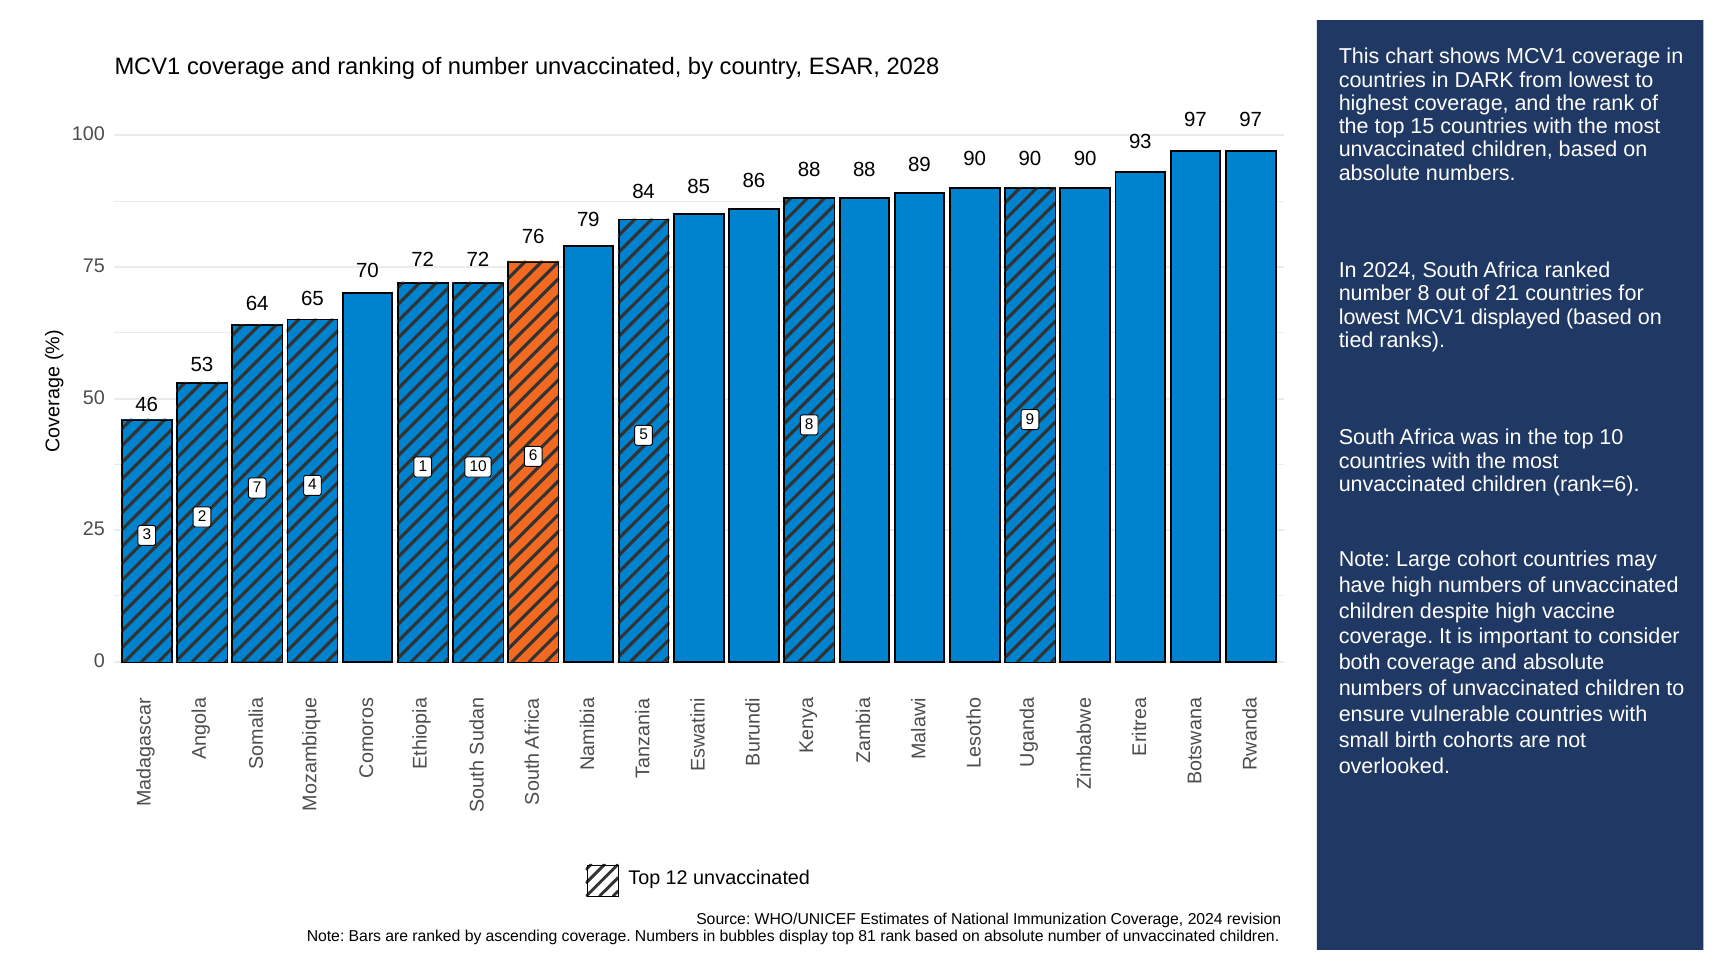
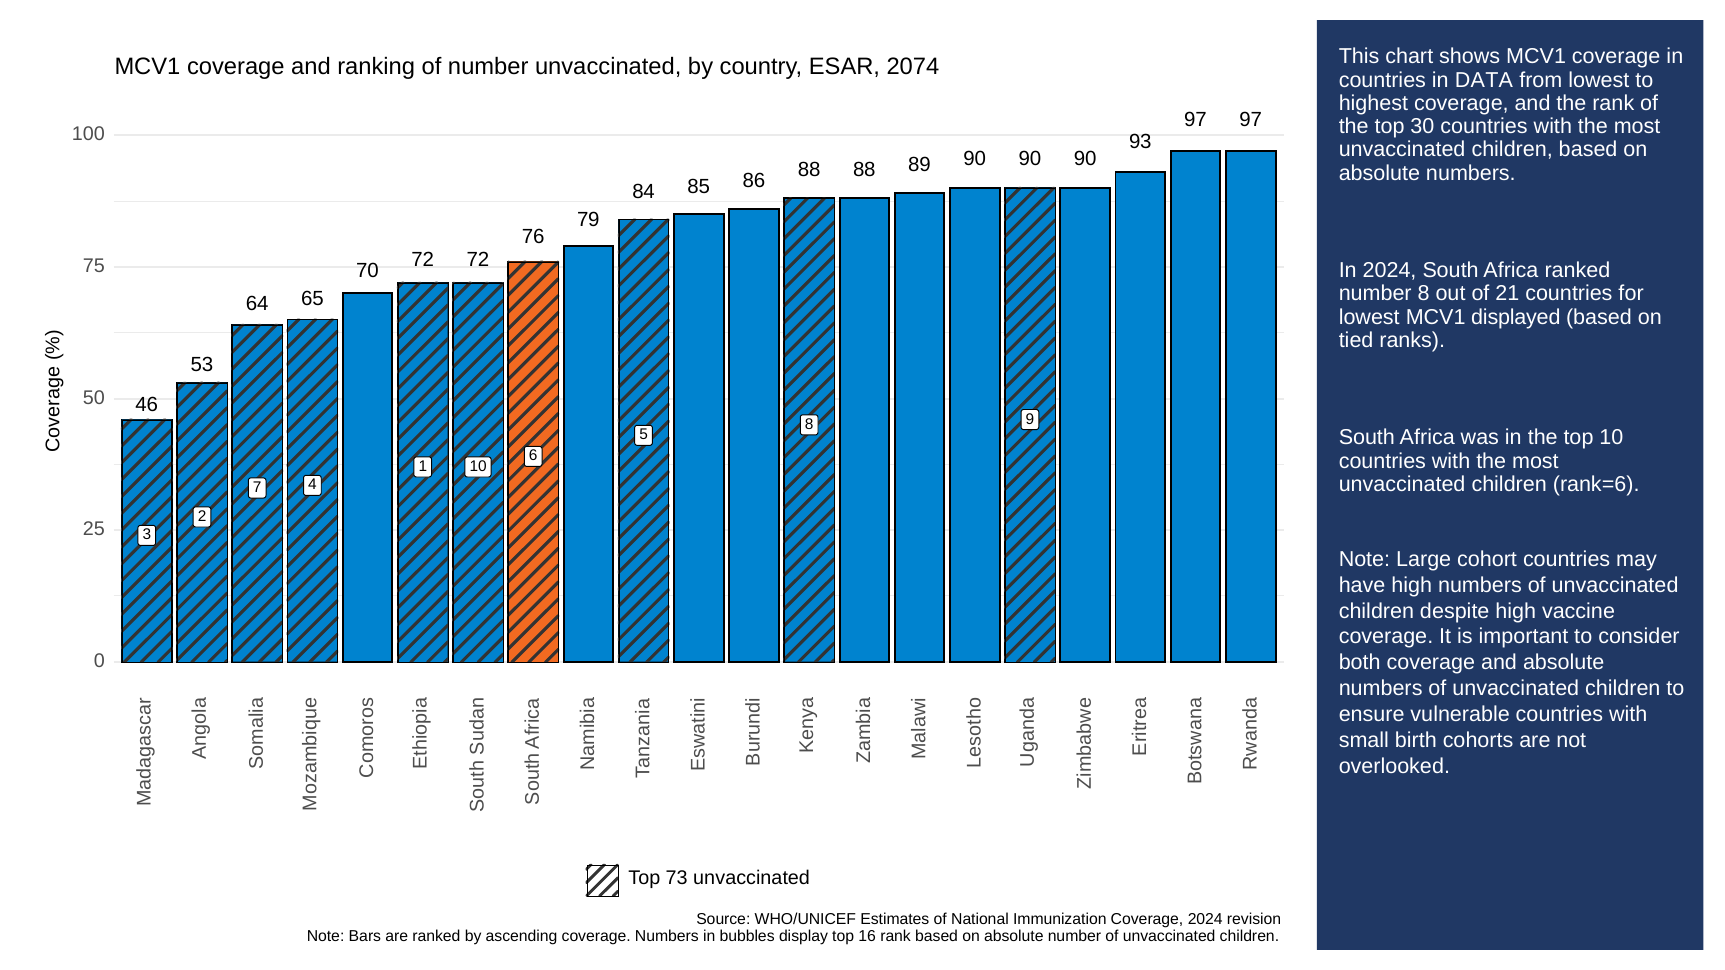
2028: 2028 -> 2074
DARK: DARK -> DATA
15: 15 -> 30
12: 12 -> 73
81: 81 -> 16
